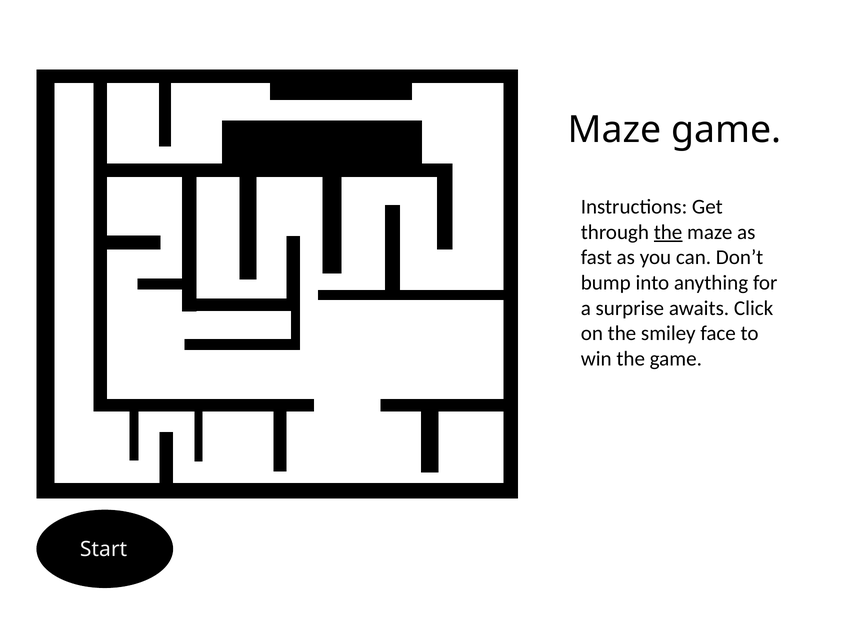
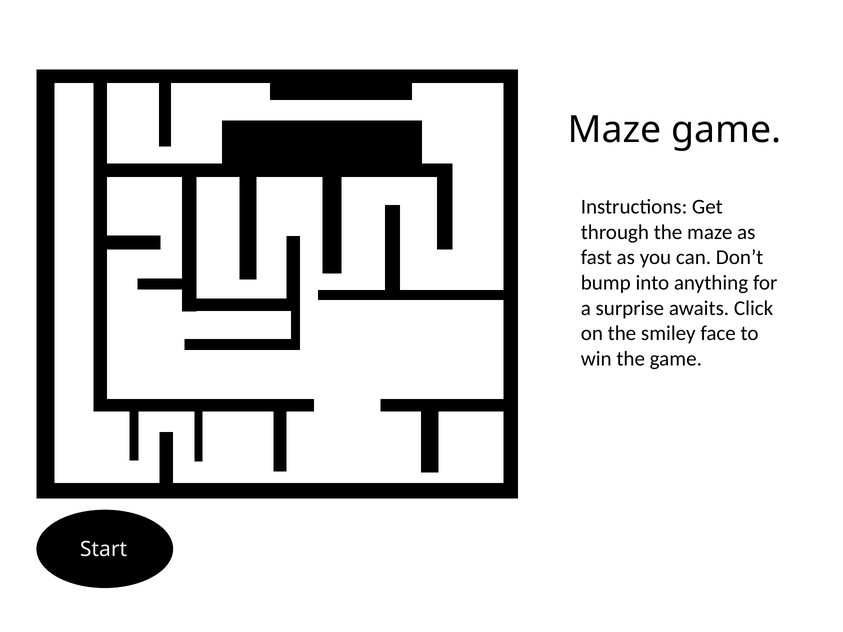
the at (668, 232) underline: present -> none
